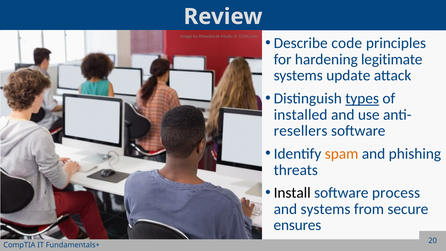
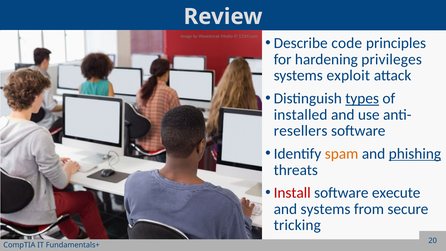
legitimate: legitimate -> privileges
update: update -> exploit
phishing underline: none -> present
Install colour: black -> red
process: process -> execute
ensures: ensures -> tricking
